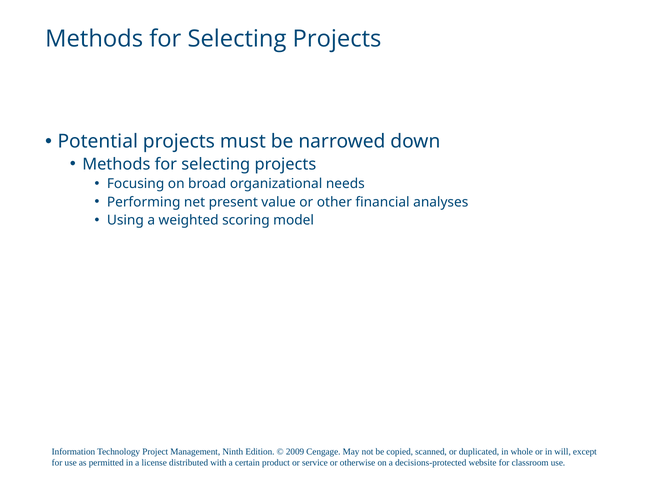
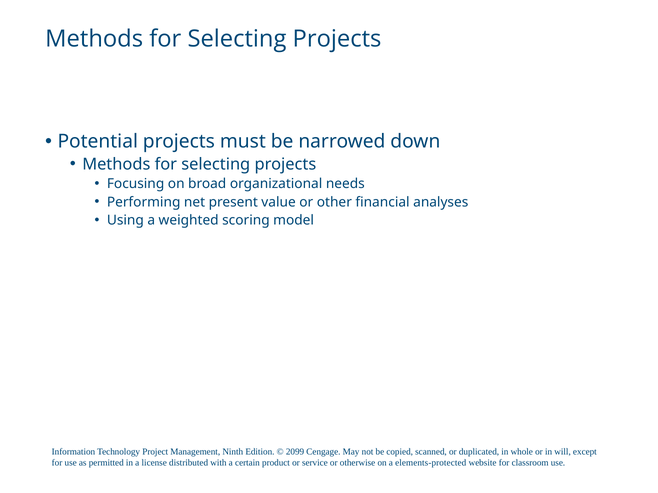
2009: 2009 -> 2099
decisions-protected: decisions-protected -> elements-protected
